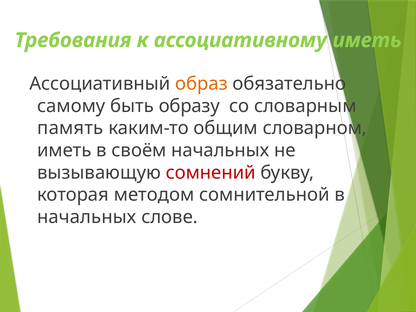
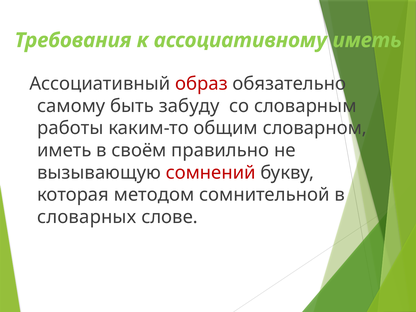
образ colour: orange -> red
образу: образу -> забуду
память: память -> работы
своём начальных: начальных -> правильно
начальных at (87, 217): начальных -> словарных
